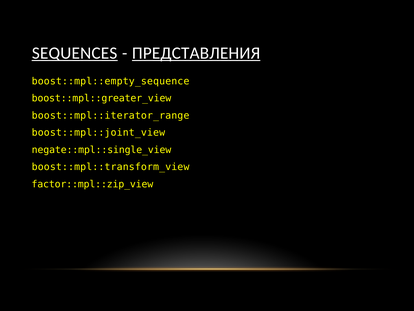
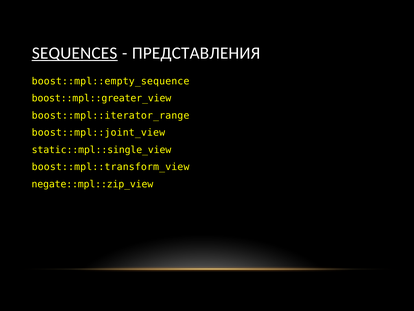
ПРЕДСТАВЛЕНИЯ underline: present -> none
negate::mpl::single_view: negate::mpl::single_view -> static::mpl::single_view
factor::mpl::zip_view: factor::mpl::zip_view -> negate::mpl::zip_view
